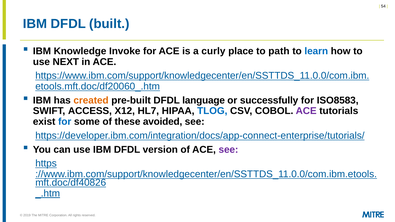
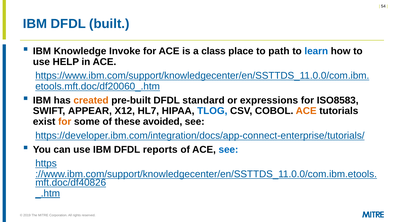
curly: curly -> class
NEXT: NEXT -> HELP
language: language -> standard
successfully: successfully -> expressions
ACCESS: ACCESS -> APPEAR
ACE at (306, 111) colour: purple -> orange
for at (65, 122) colour: blue -> orange
version: version -> reports
see at (228, 150) colour: purple -> blue
